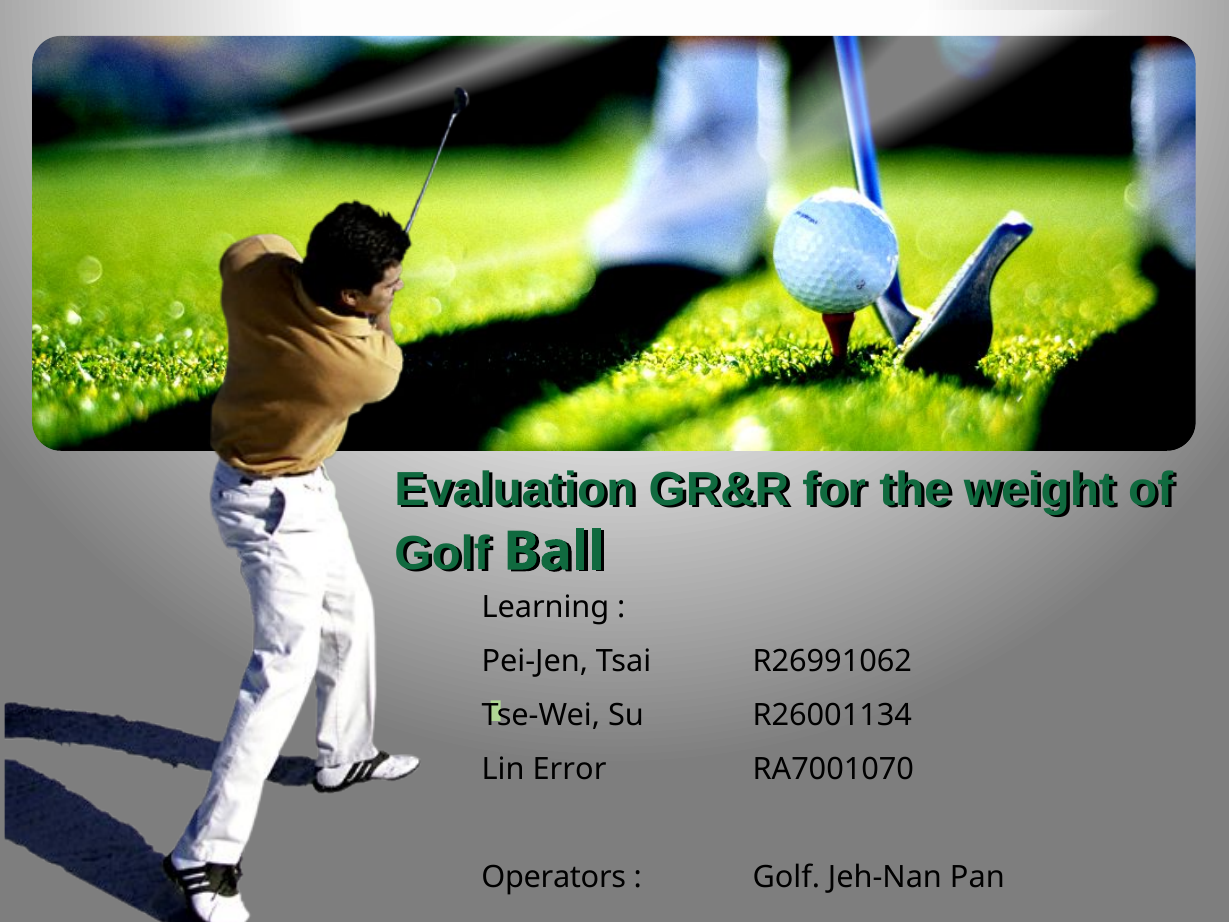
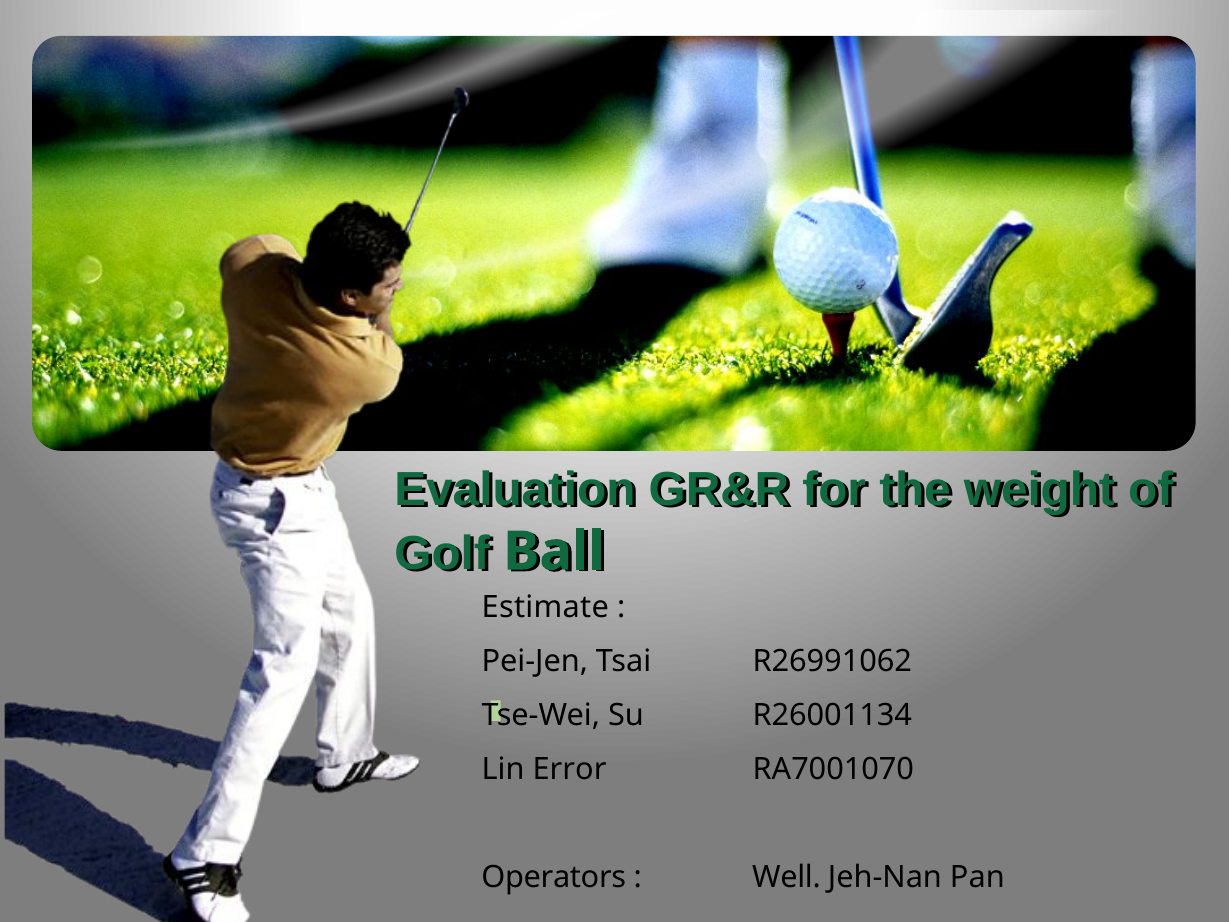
Learning: Learning -> Estimate
Golf at (786, 877): Golf -> Well
